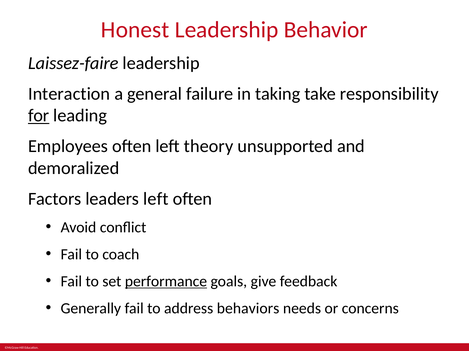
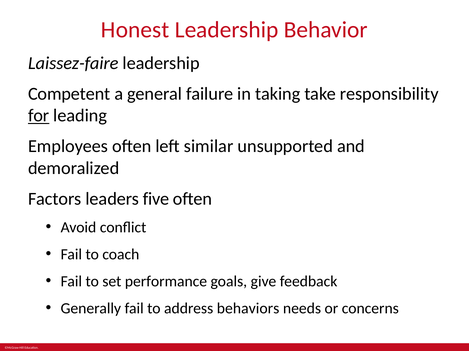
Interaction: Interaction -> Competent
theory: theory -> similar
leaders left: left -> five
performance underline: present -> none
